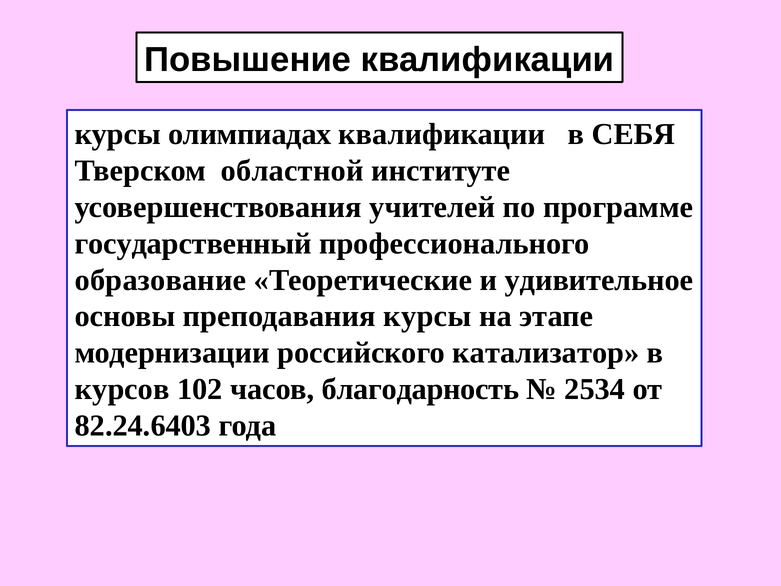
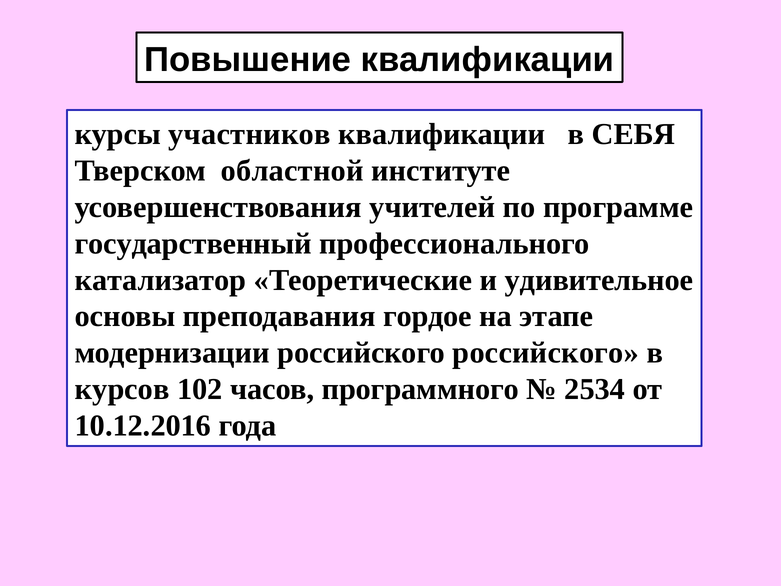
олимпиадах: олимпиадах -> участников
образование: образование -> катализатор
преподавания курсы: курсы -> гордое
российского катализатор: катализатор -> российского
благодарность: благодарность -> программного
82.24.6403: 82.24.6403 -> 10.12.2016
